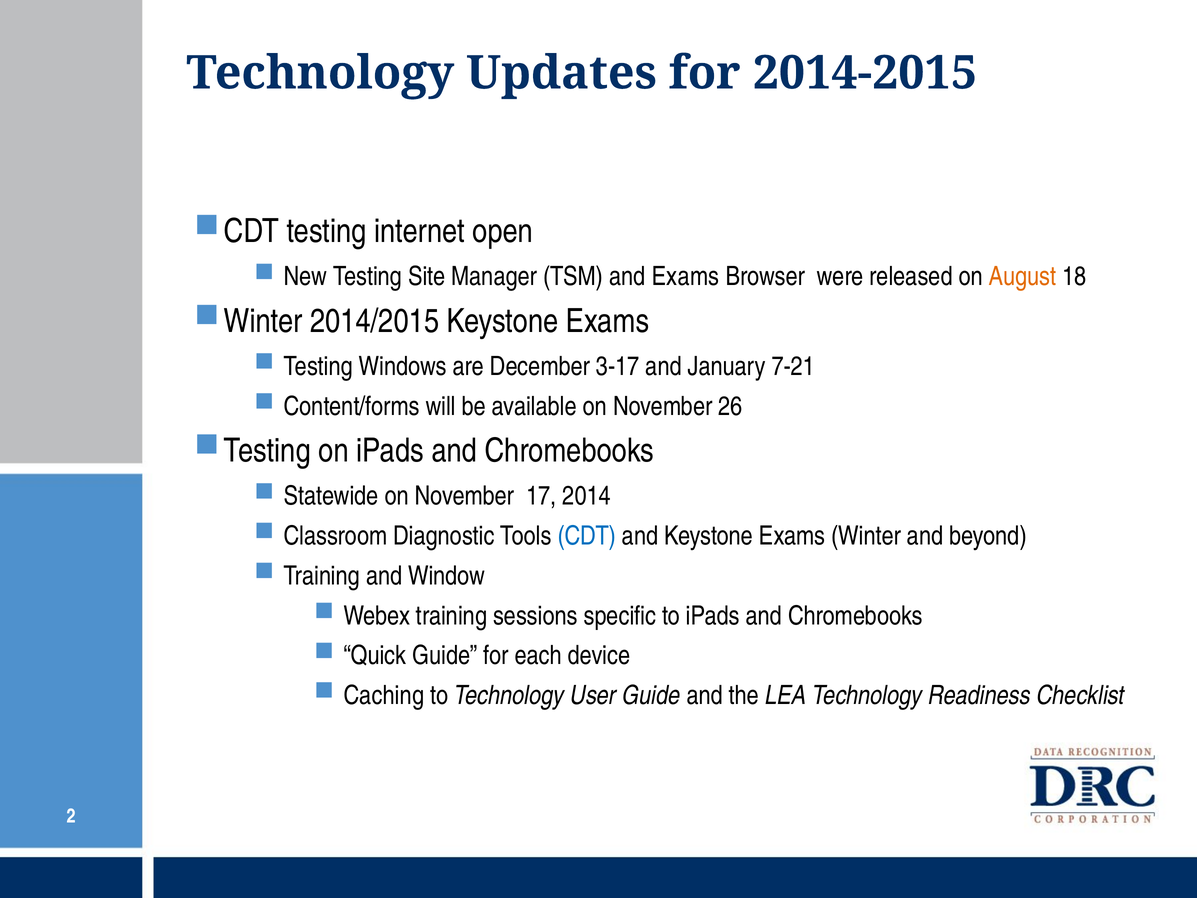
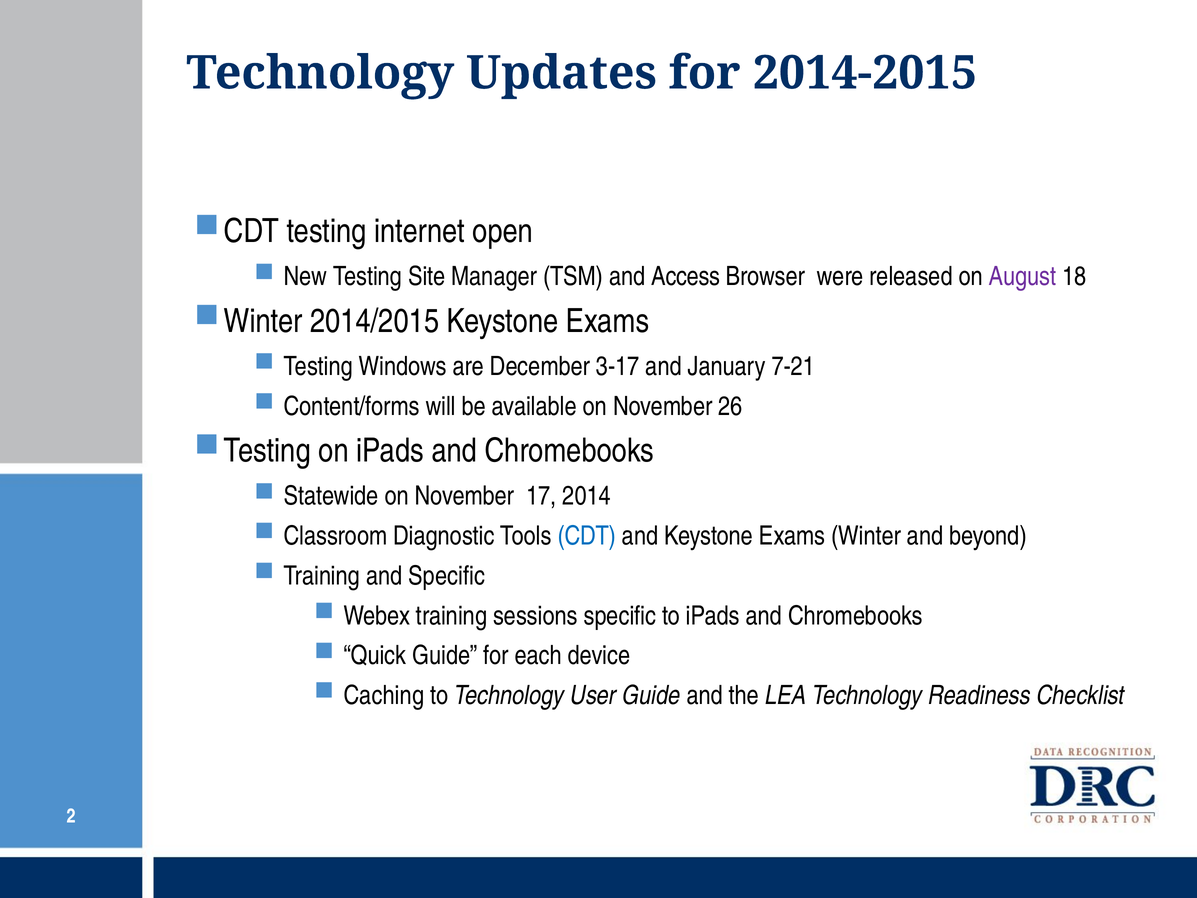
and Exams: Exams -> Access
August colour: orange -> purple
and Window: Window -> Specific
